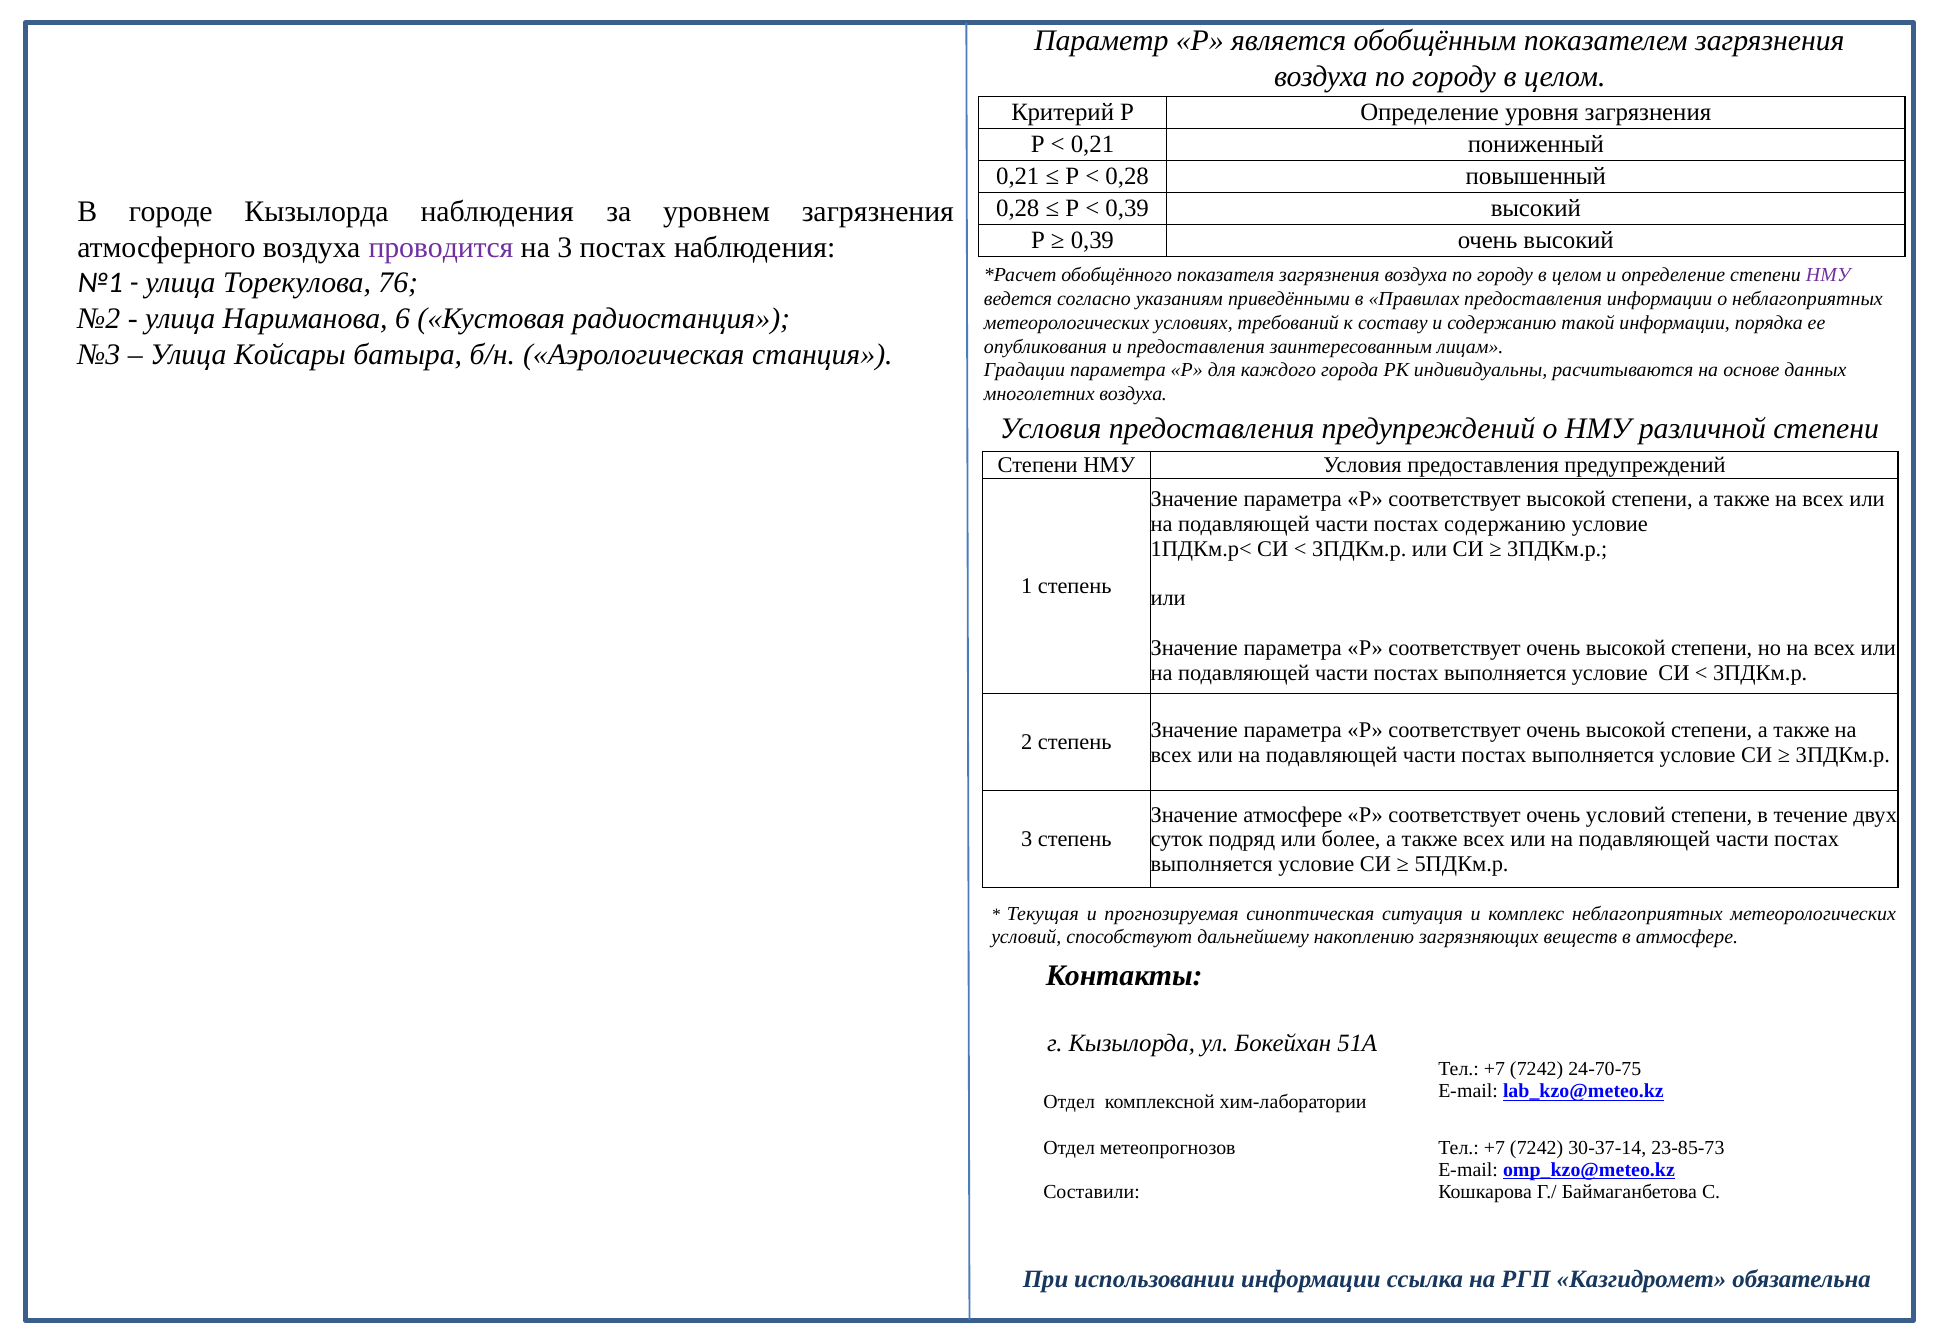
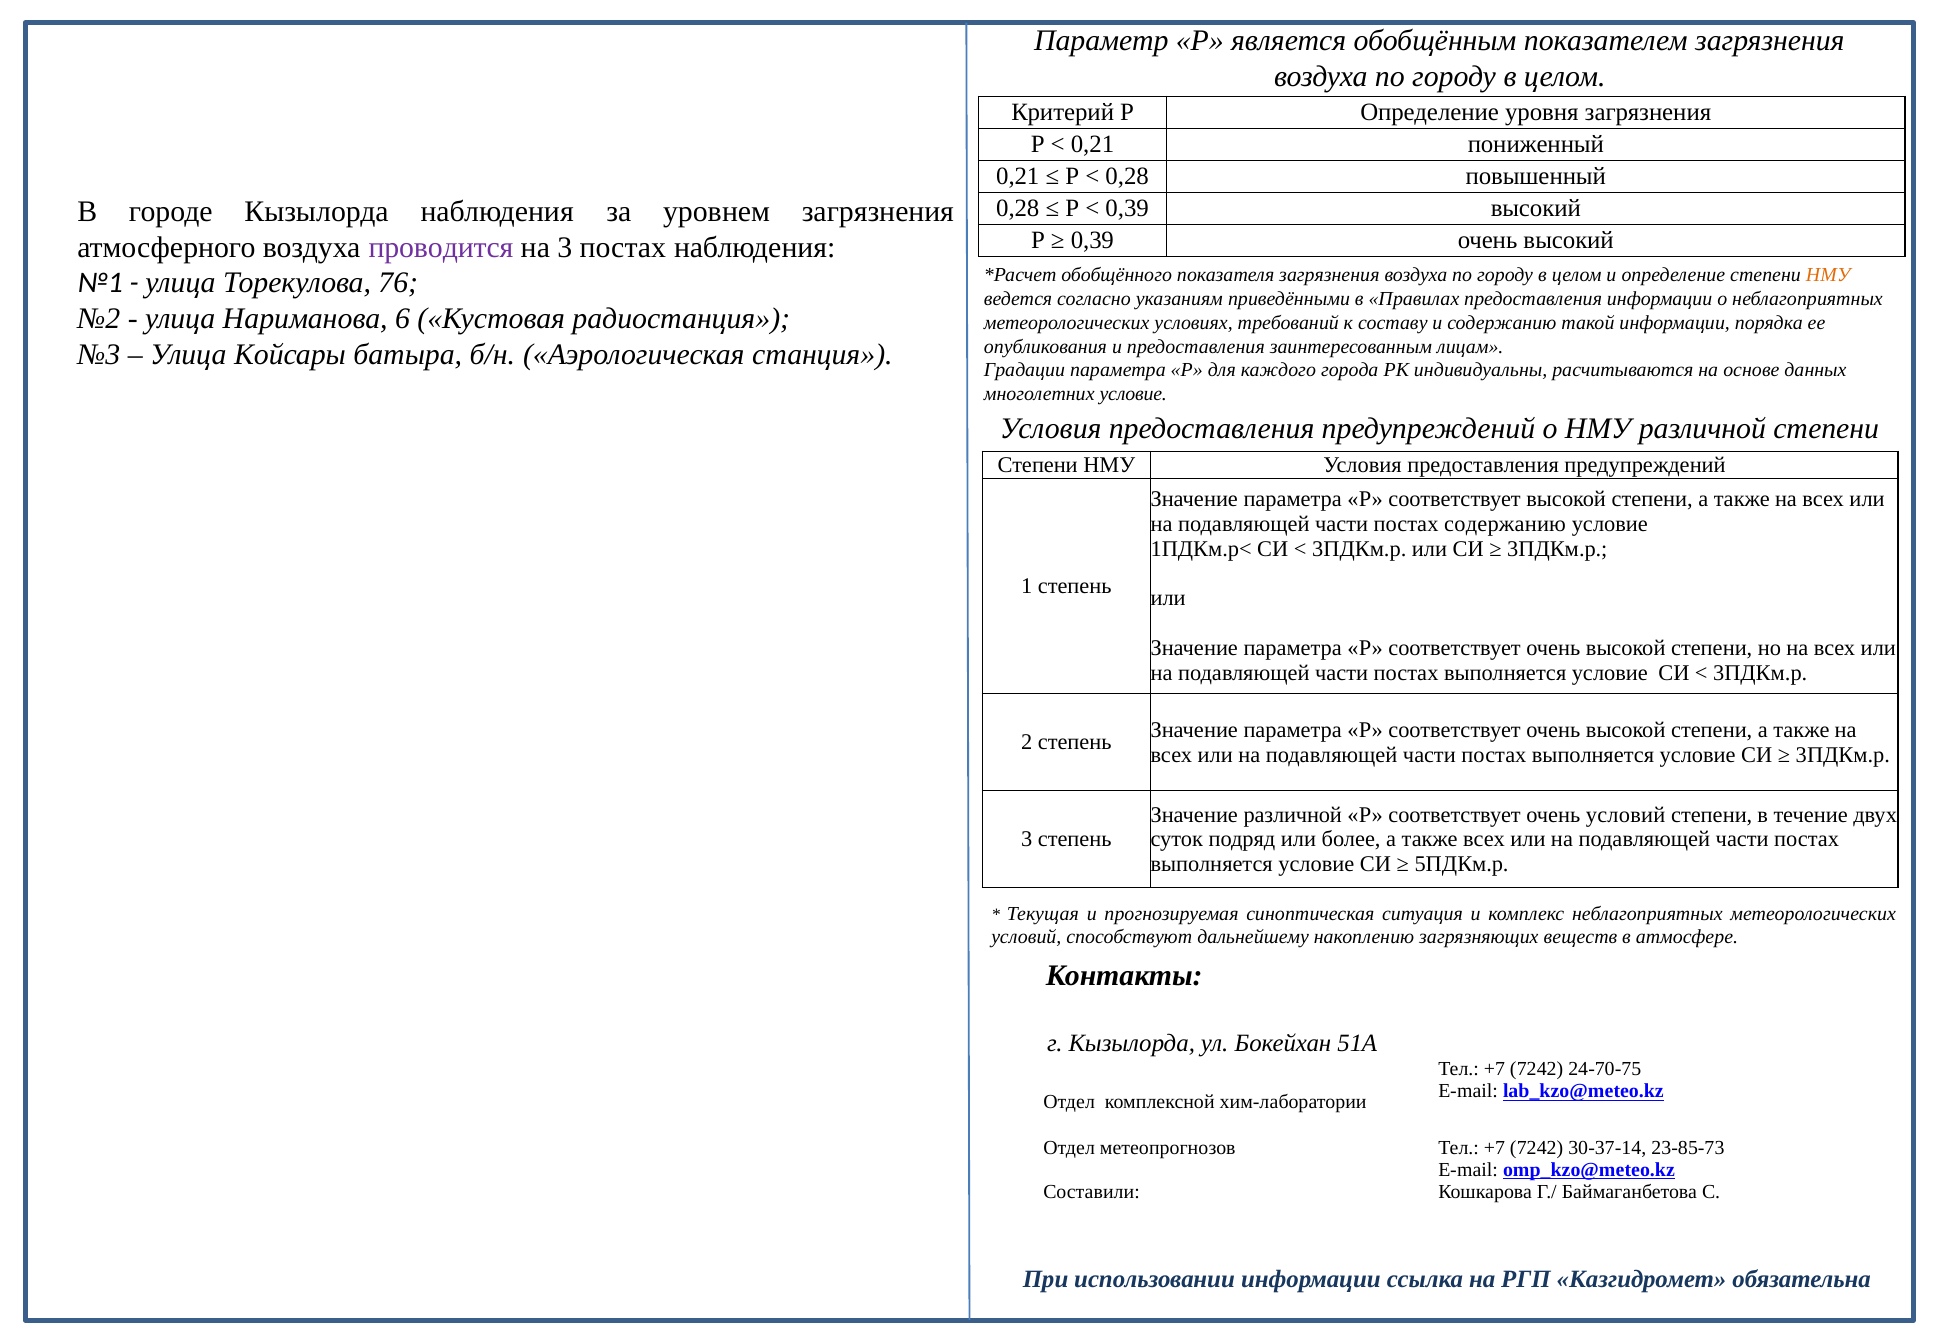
НМУ at (1828, 275) colour: purple -> orange
многолетних воздуха: воздуха -> условие
Значение атмосфере: атмосфере -> различной
